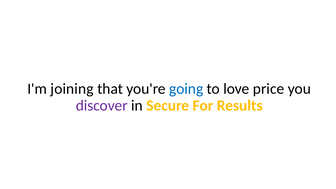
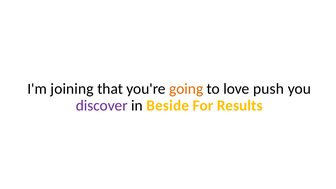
going colour: blue -> orange
price: price -> push
Secure: Secure -> Beside
